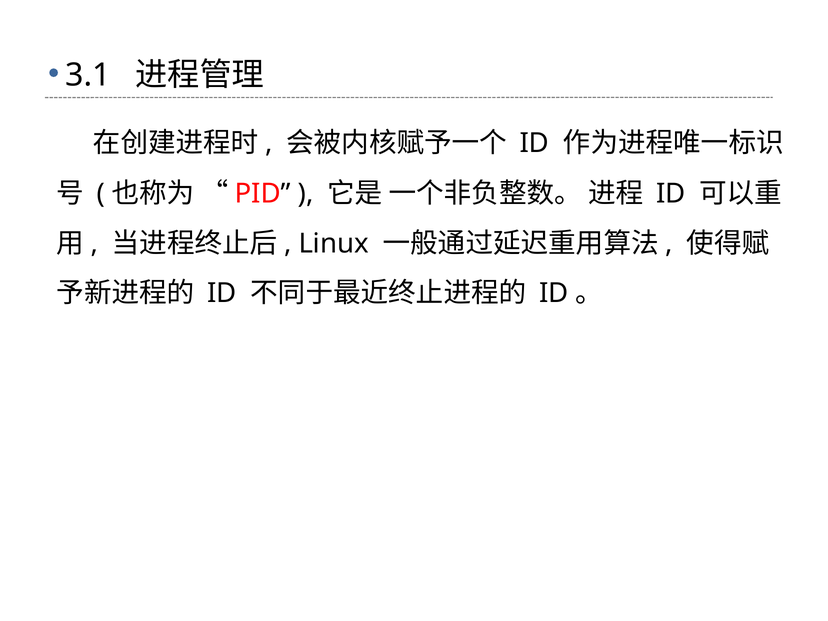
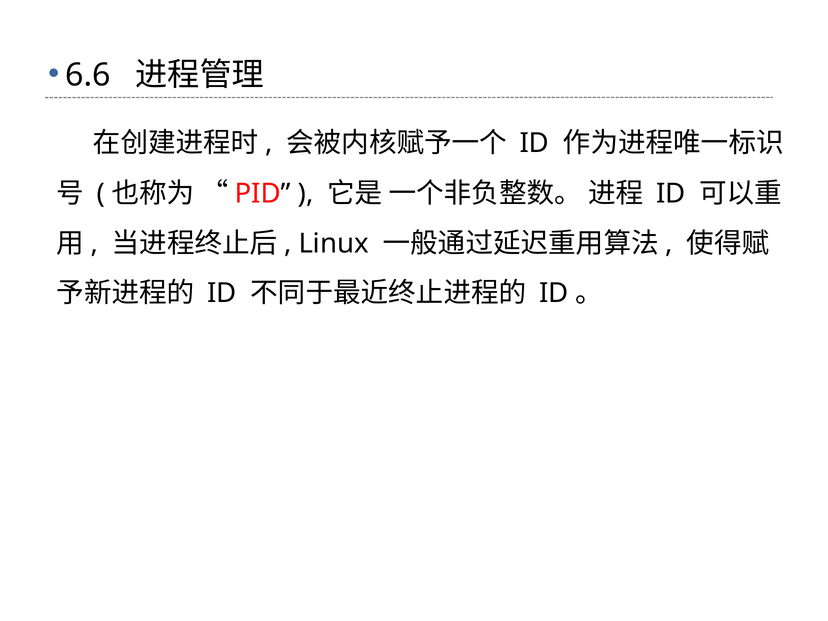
3.1: 3.1 -> 6.6
